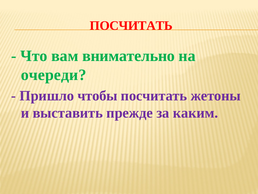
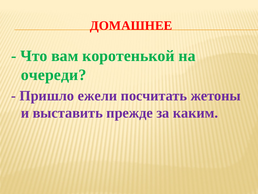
ПОСЧИТАТЬ at (131, 26): ПОСЧИТАТЬ -> ДОМАШНЕЕ
внимательно: внимательно -> коротенькой
чтобы: чтобы -> ежели
